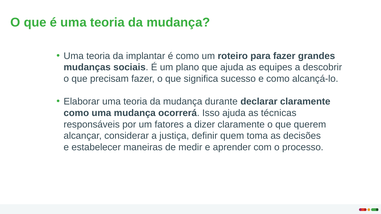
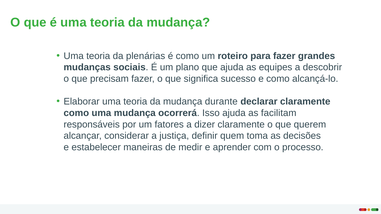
implantar: implantar -> plenárias
técnicas: técnicas -> facilitam
